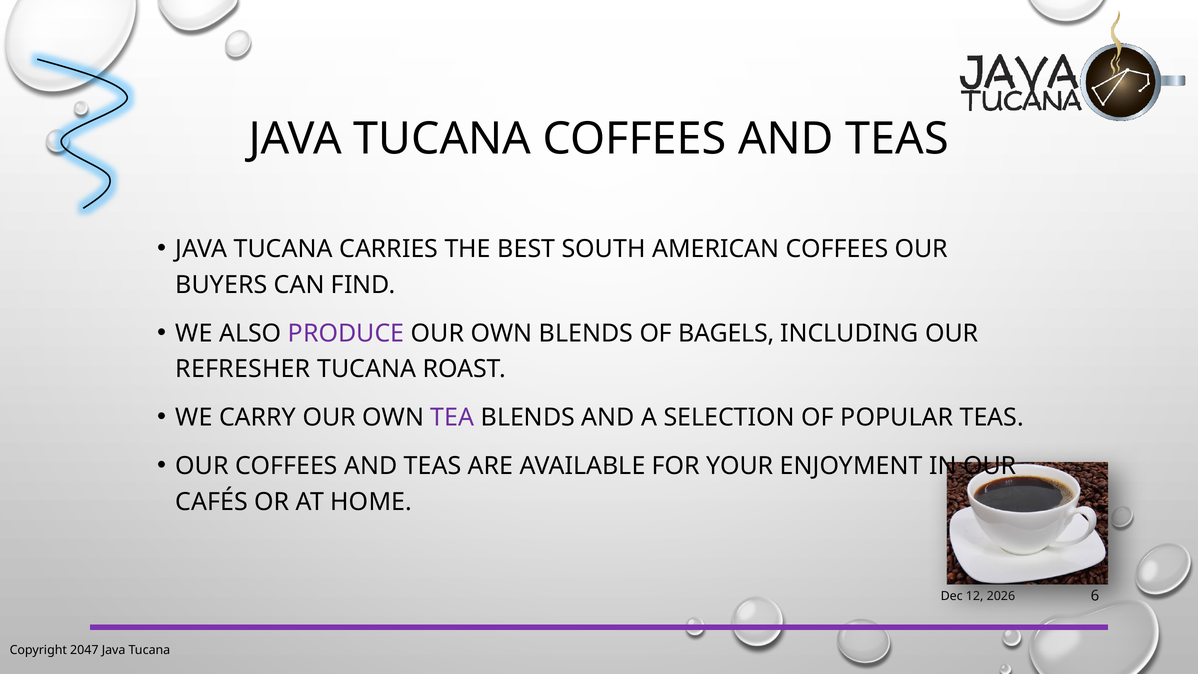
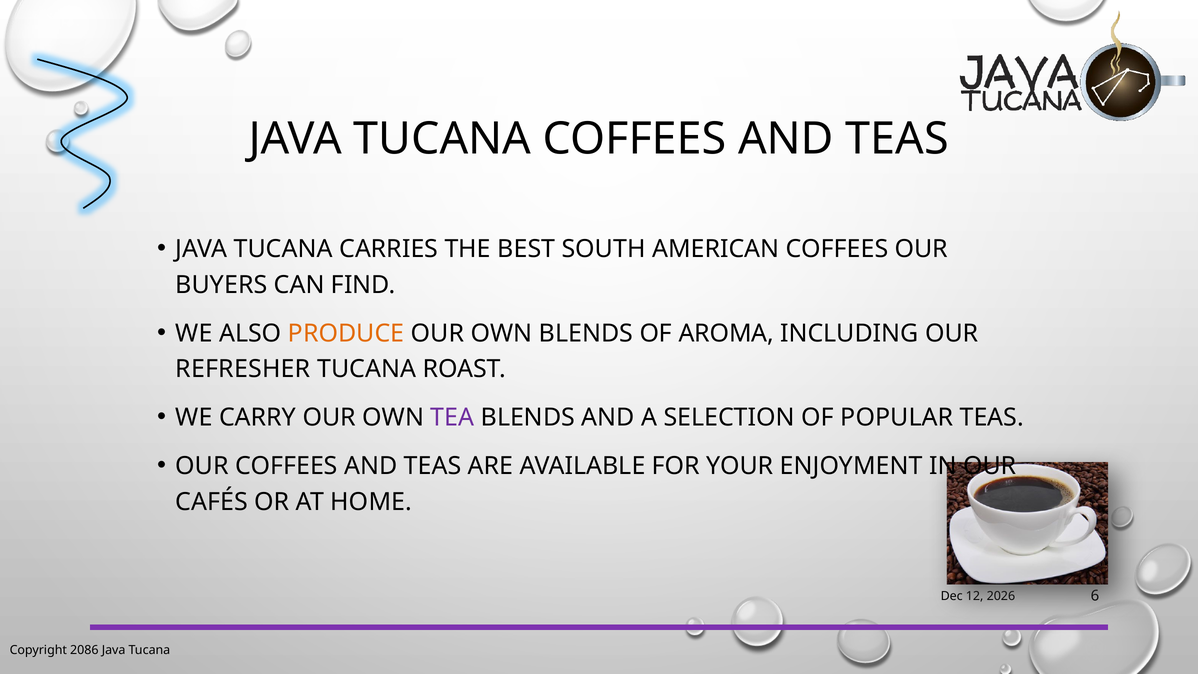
PRODUCE colour: purple -> orange
BAGELS: BAGELS -> AROMA
2047: 2047 -> 2086
